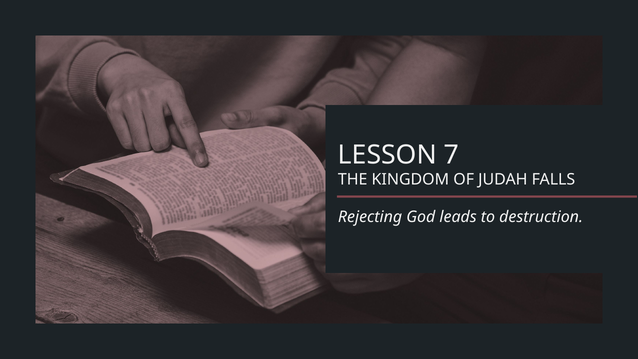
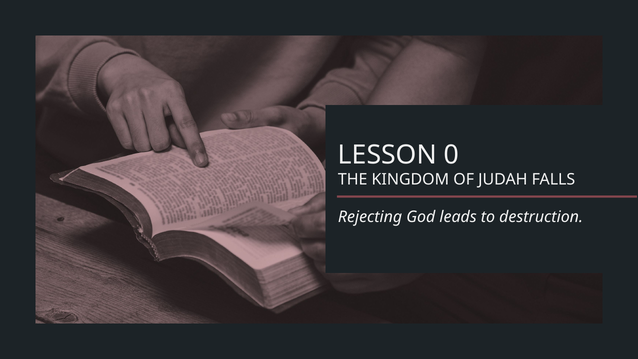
7: 7 -> 0
